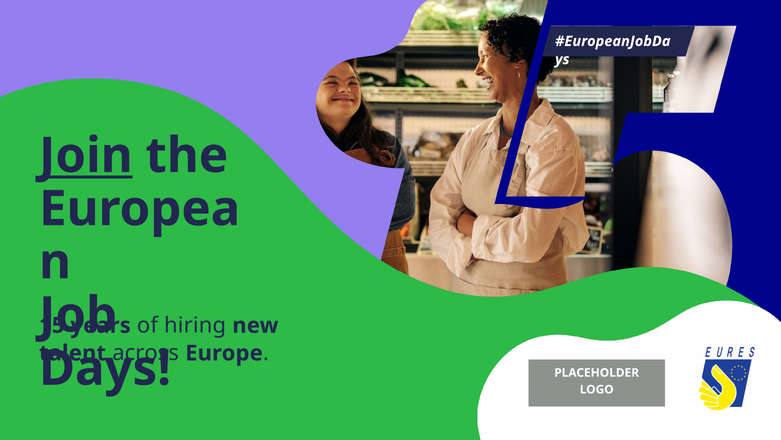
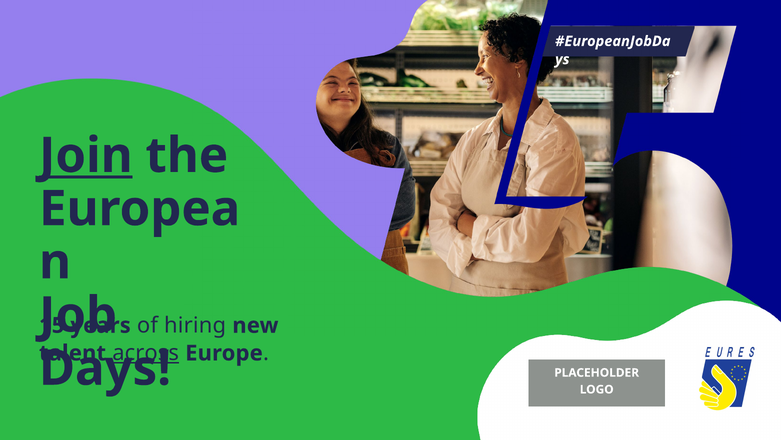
across underline: none -> present
